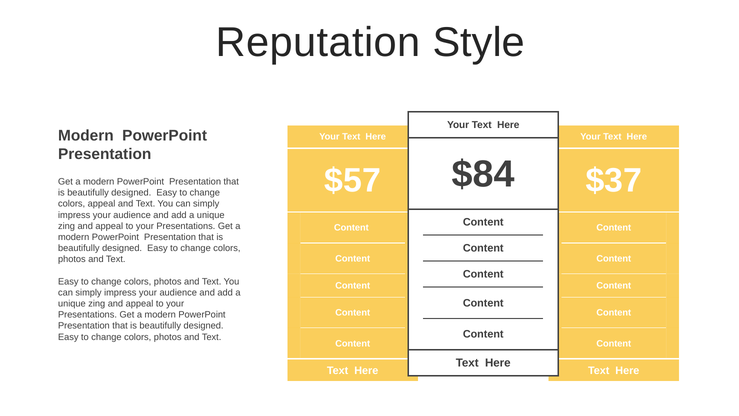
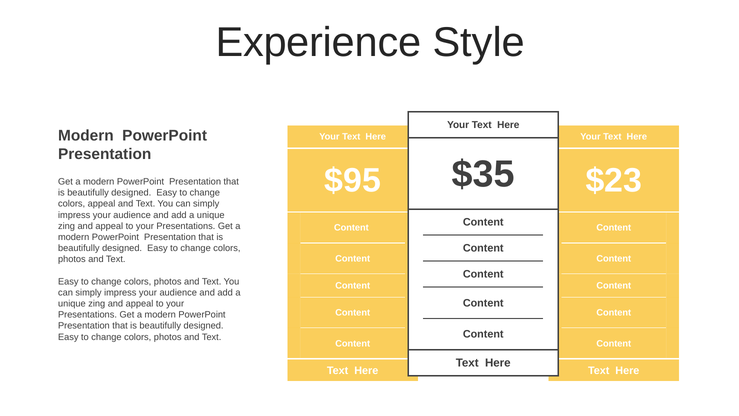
Reputation: Reputation -> Experience
$84: $84 -> $35
$57: $57 -> $95
$37: $37 -> $23
